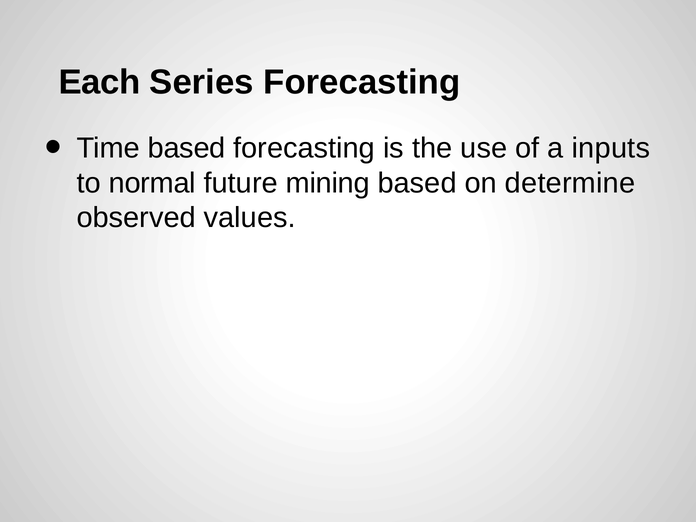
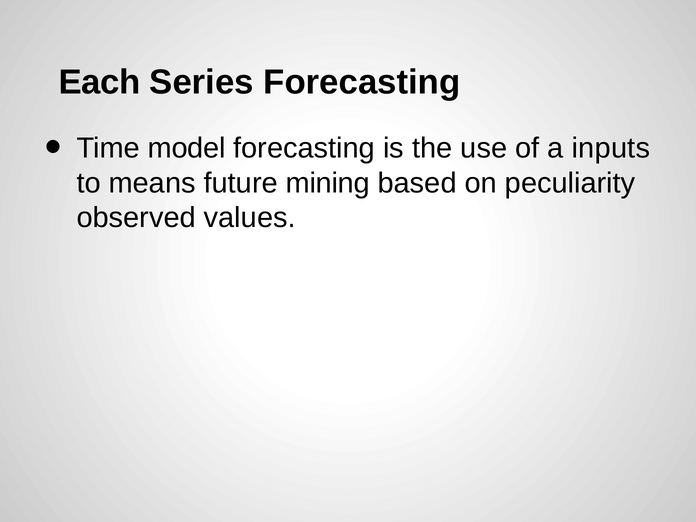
Time based: based -> model
normal: normal -> means
determine: determine -> peculiarity
